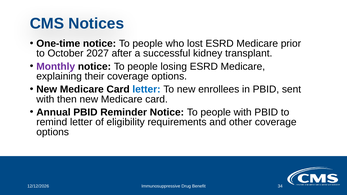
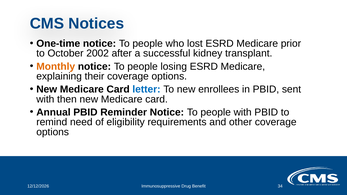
2027: 2027 -> 2002
Monthly colour: purple -> orange
remind letter: letter -> need
